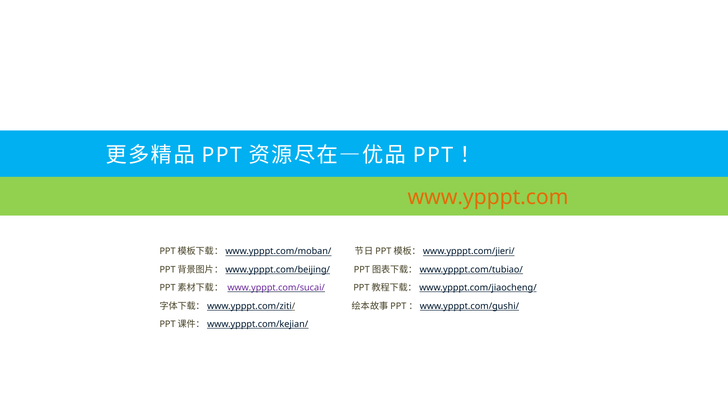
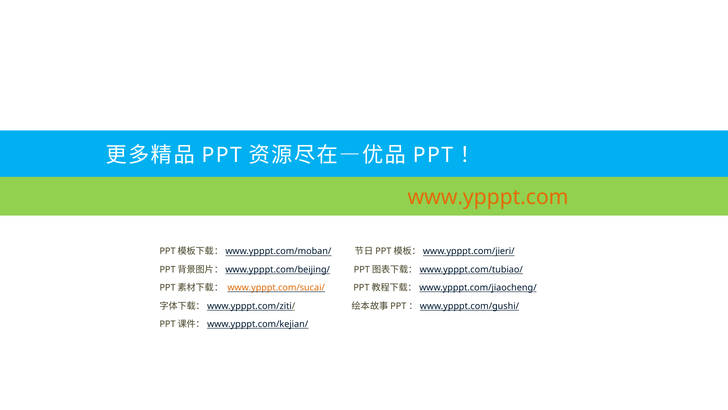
www.ypppt.com/sucai/ colour: purple -> orange
